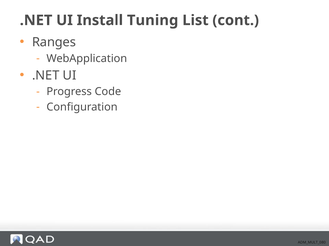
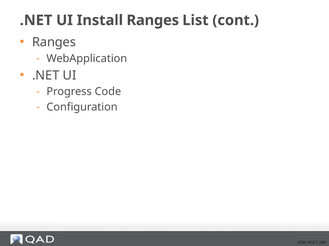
Install Tuning: Tuning -> Ranges
